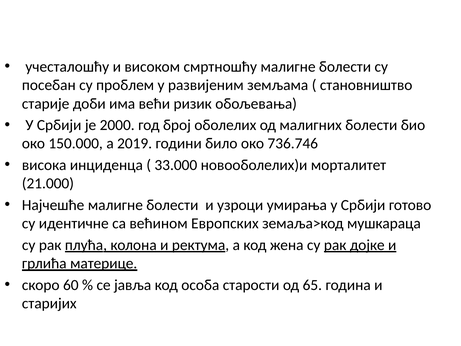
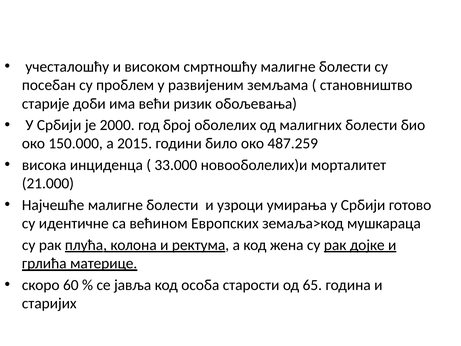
2019: 2019 -> 2015
736.746: 736.746 -> 487.259
